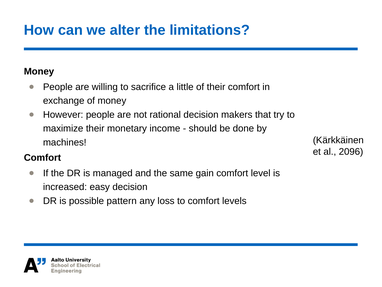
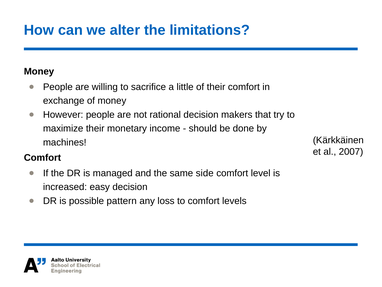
2096: 2096 -> 2007
gain: gain -> side
